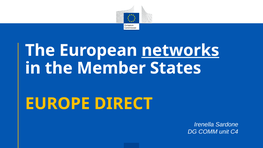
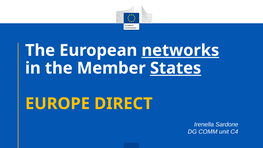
States underline: none -> present
